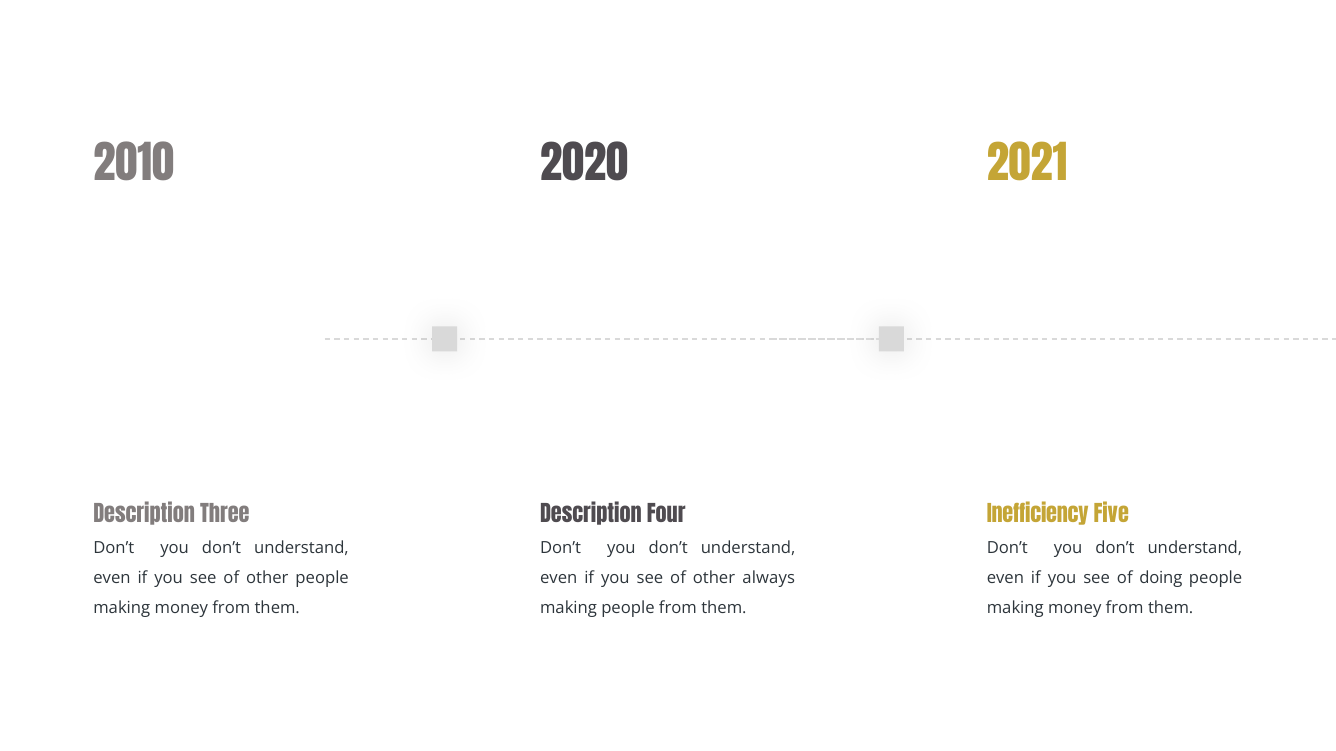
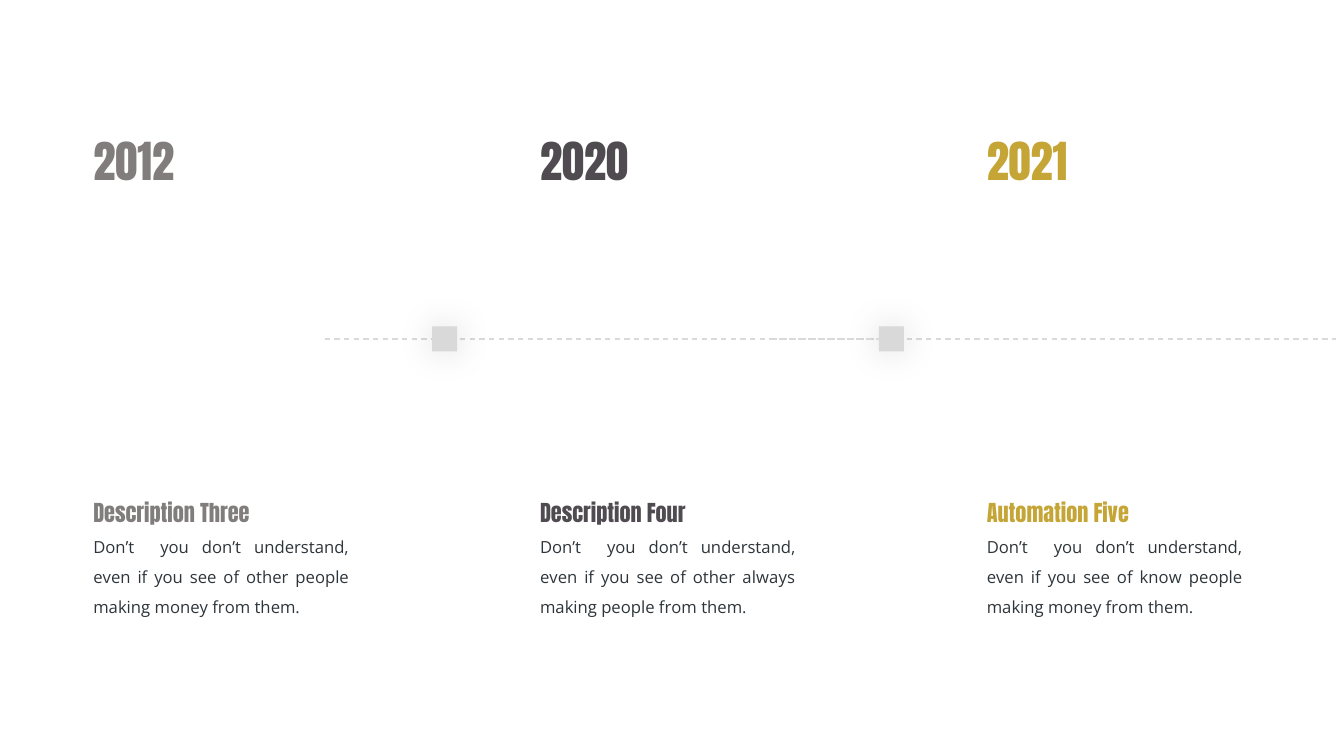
2010: 2010 -> 2012
Inefficiency: Inefficiency -> Automation
doing: doing -> know
